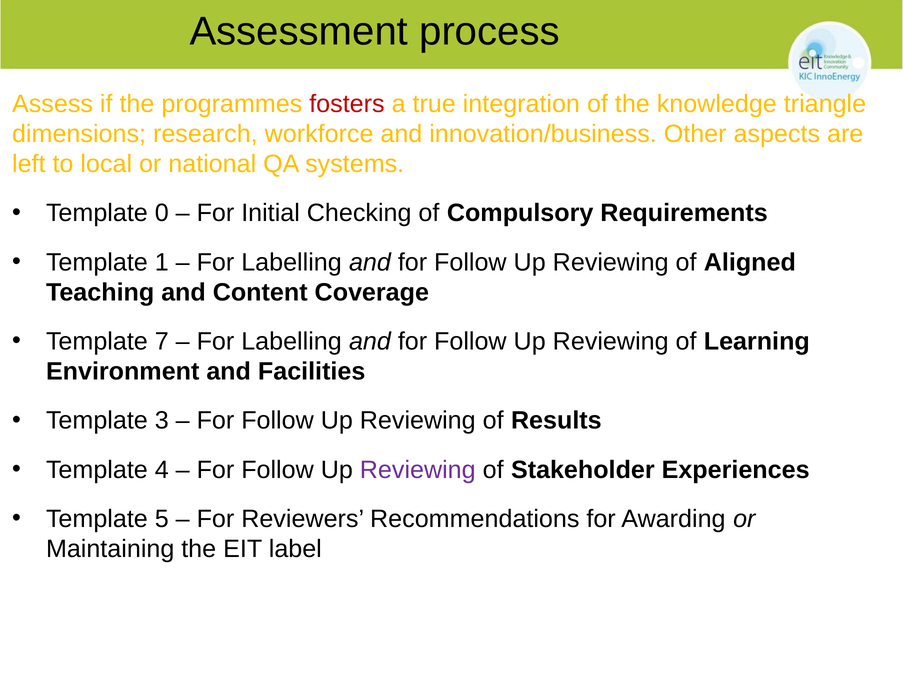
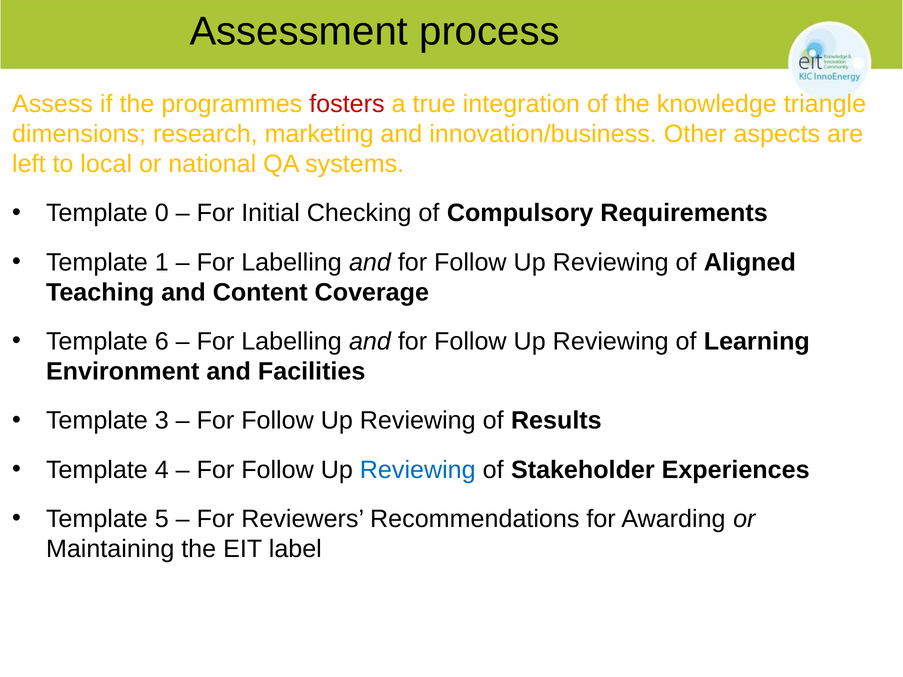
workforce: workforce -> marketing
7: 7 -> 6
Reviewing at (418, 470) colour: purple -> blue
